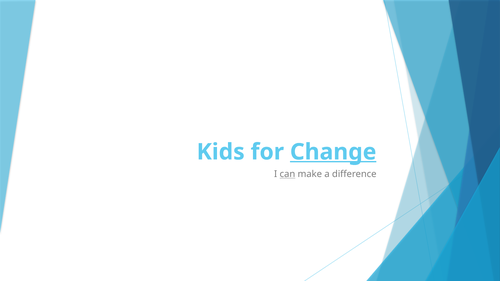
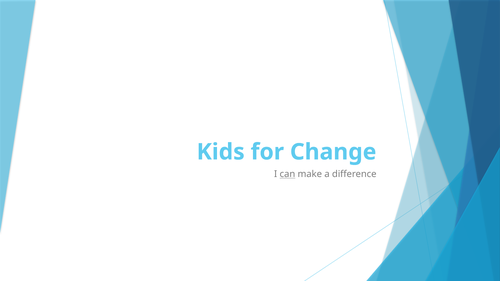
Change underline: present -> none
